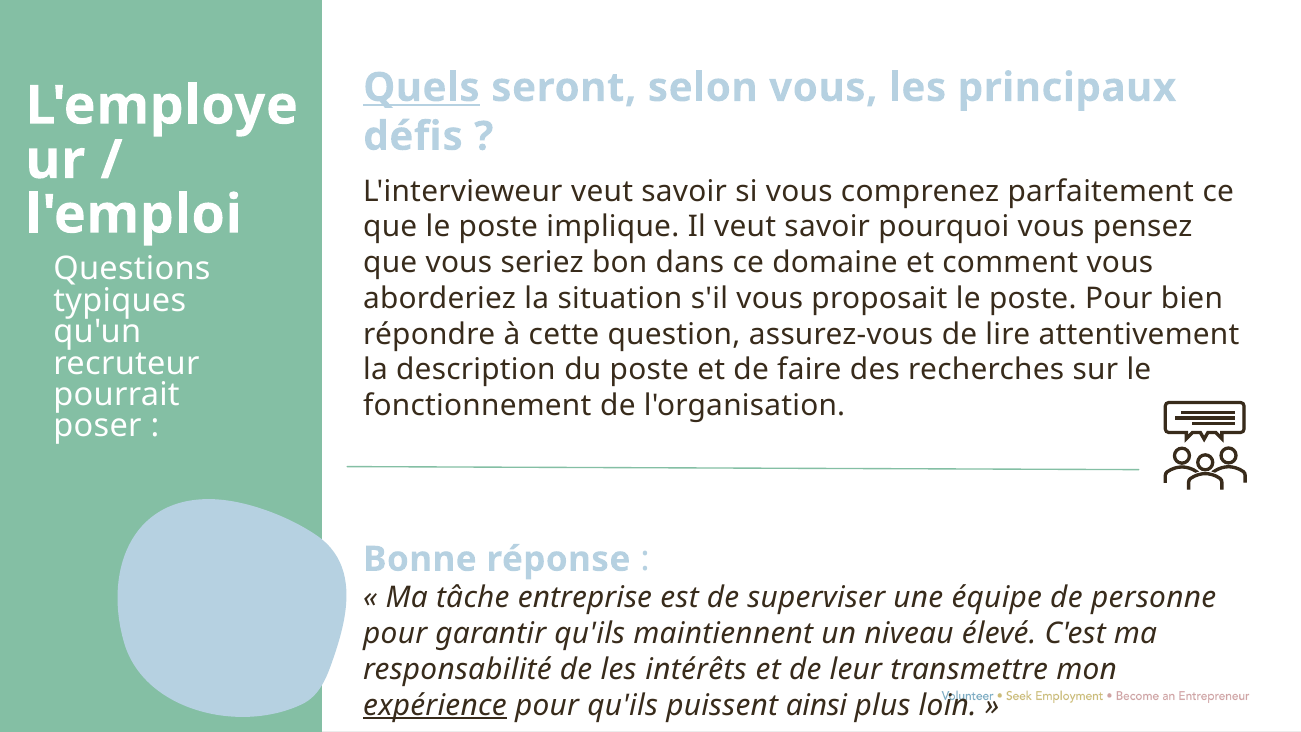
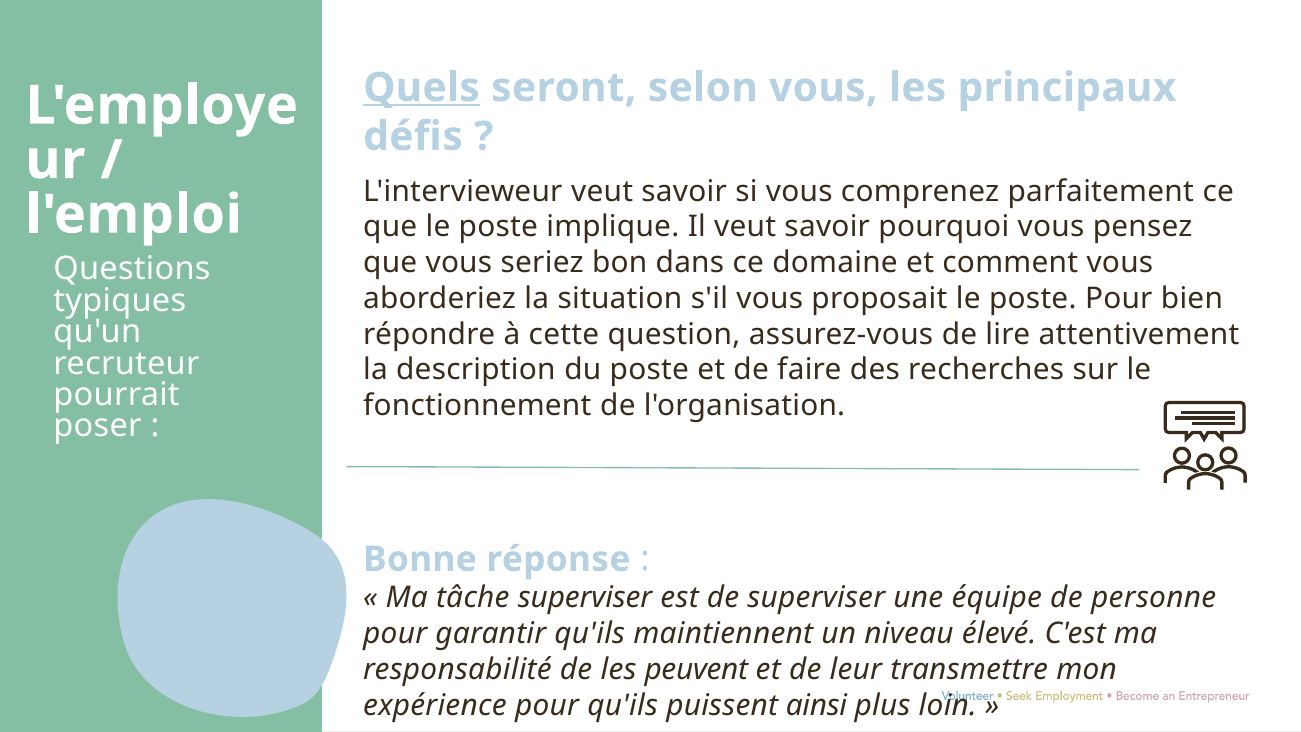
tâche entreprise: entreprise -> superviser
intérêts: intérêts -> peuvent
expérience underline: present -> none
